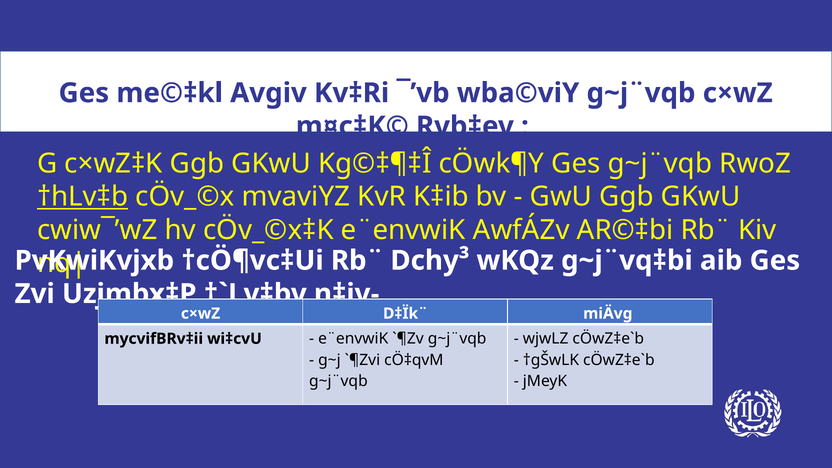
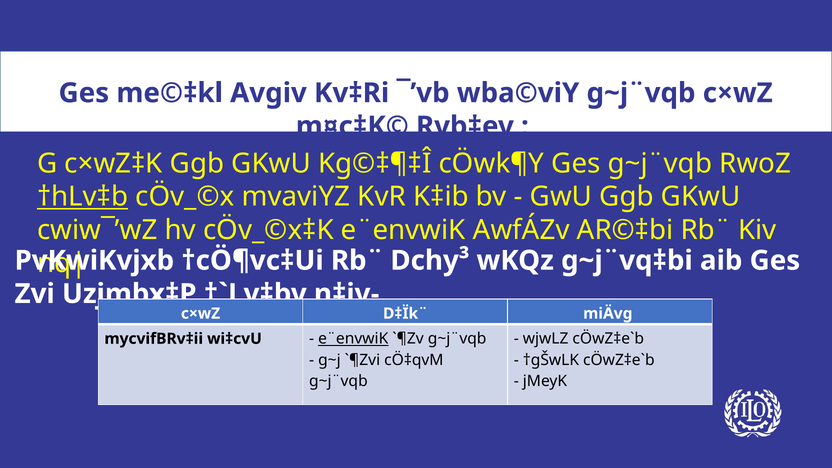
e¨envwiK at (353, 339) underline: none -> present
